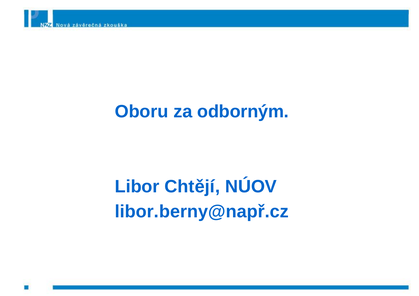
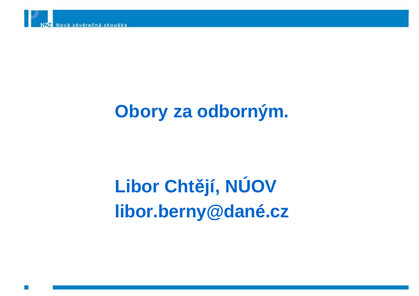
Oboru: Oboru -> Obory
libor.berny@např.cz: libor.berny@např.cz -> libor.berny@dané.cz
